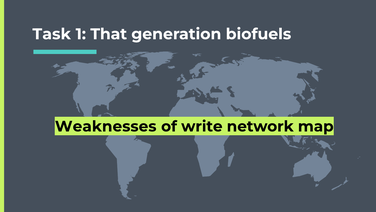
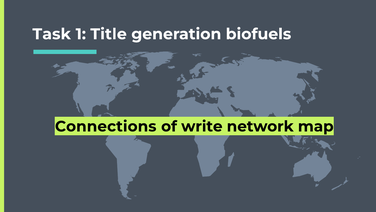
That: That -> Title
Weaknesses: Weaknesses -> Connections
